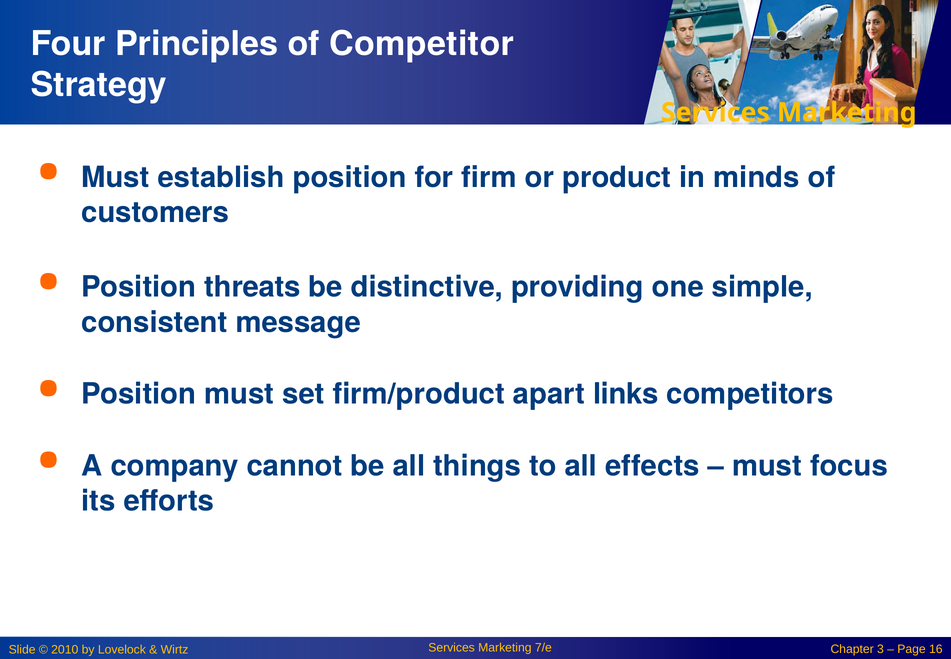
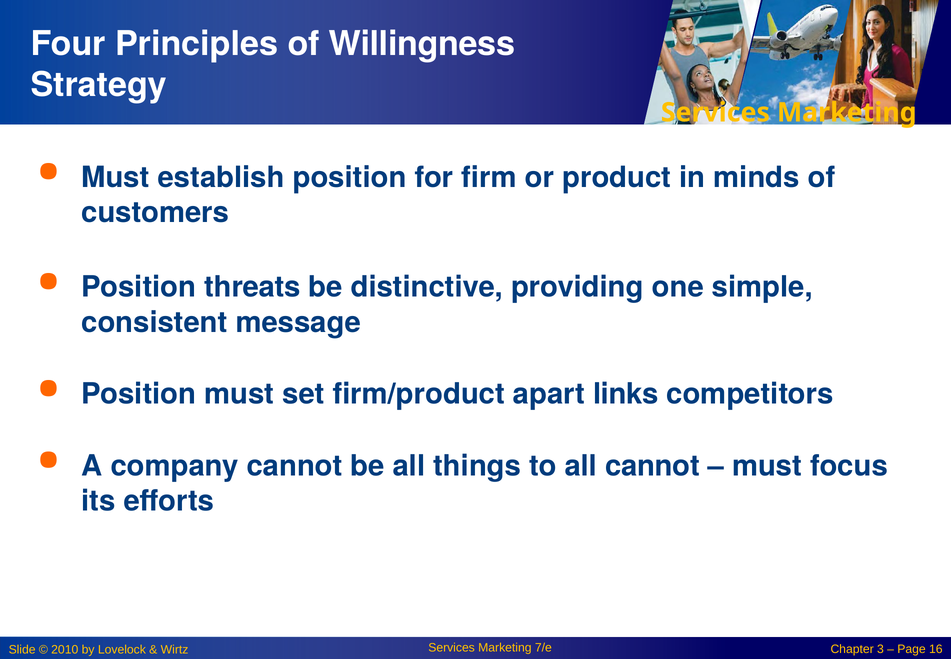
Competitor: Competitor -> Willingness
all effects: effects -> cannot
